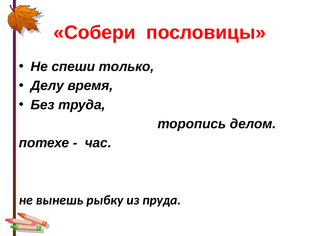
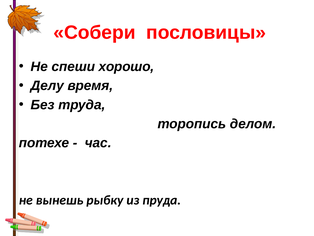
только: только -> хорошо
